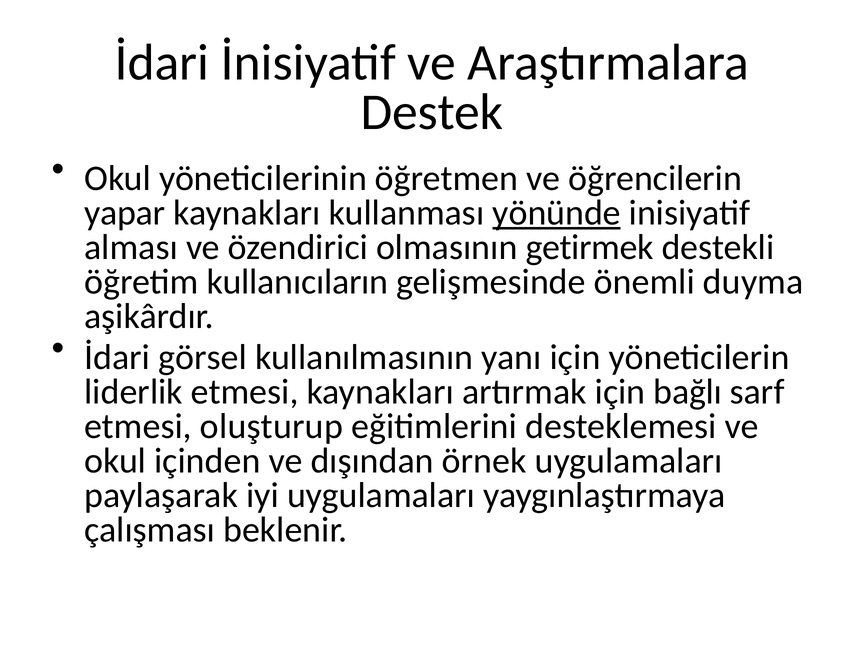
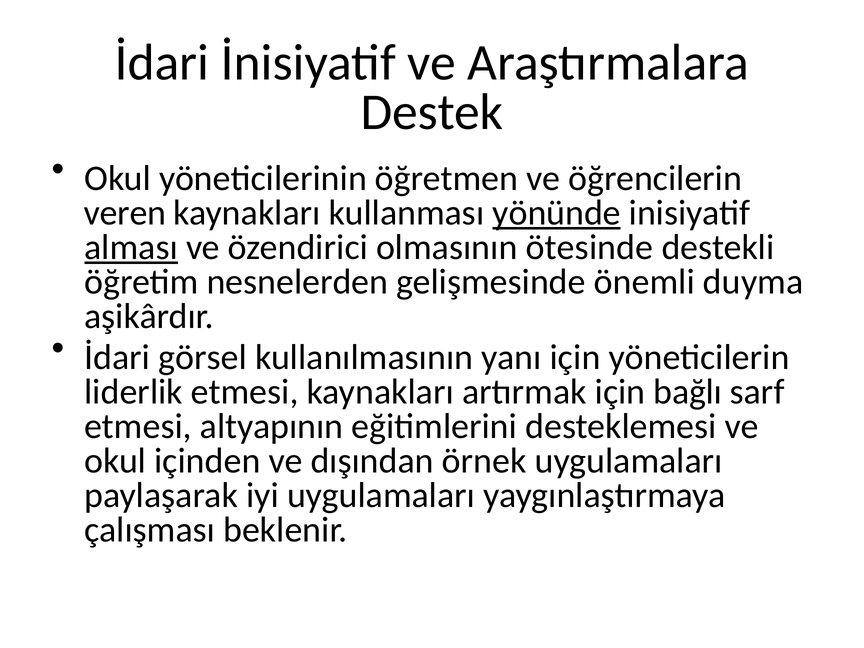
yapar: yapar -> veren
alması underline: none -> present
getirmek: getirmek -> ötesinde
kullanıcıların: kullanıcıların -> nesnelerden
oluşturup: oluşturup -> altyapının
